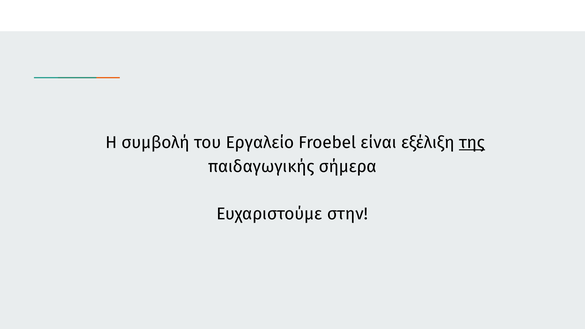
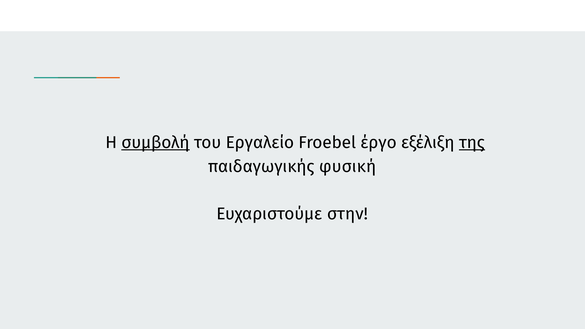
συμβολή underline: none -> present
είναι: είναι -> έργο
σήμερα: σήμερα -> φυσική
